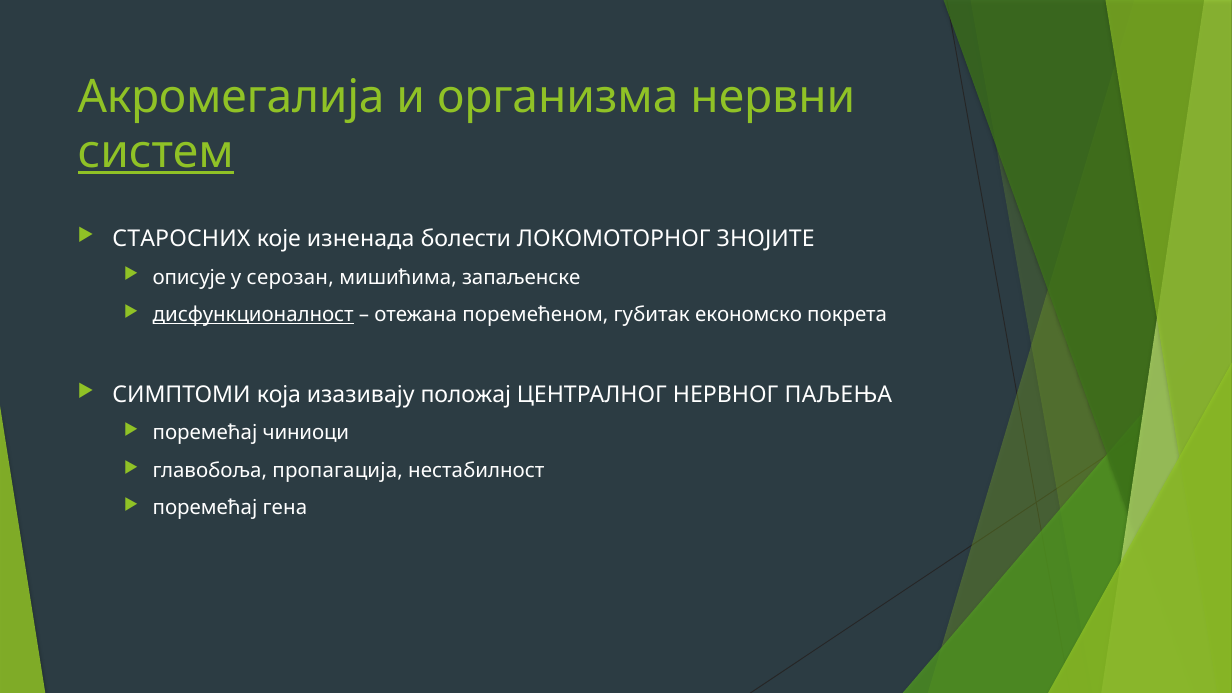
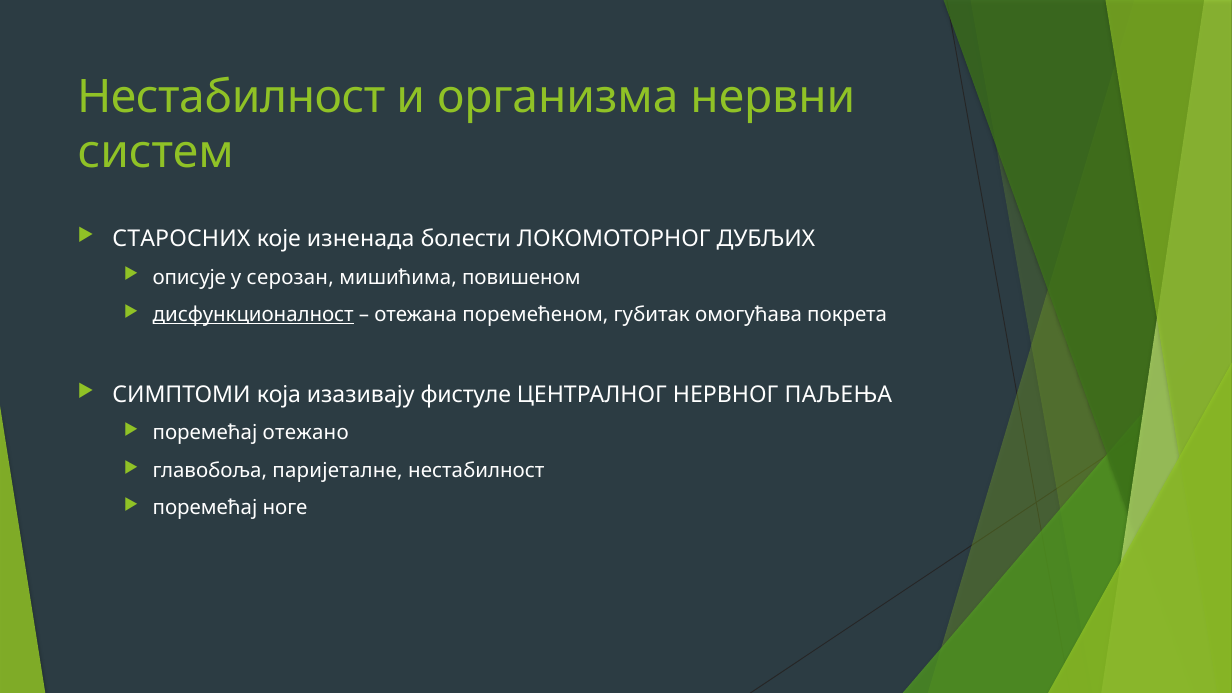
Акромегалија at (231, 97): Акромегалија -> Нестабилност
систем underline: present -> none
ЗНОЈИТЕ: ЗНОЈИТЕ -> ДУБЉИХ
запаљенске: запаљенске -> повишеном
економско: економско -> омогућава
положај: положај -> фистуле
чиниоци: чиниоци -> отежано
пропагација: пропагација -> паријеталне
гена: гена -> ноге
